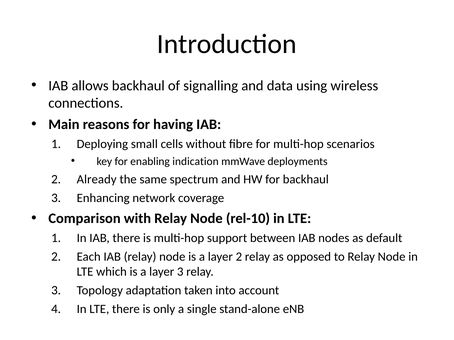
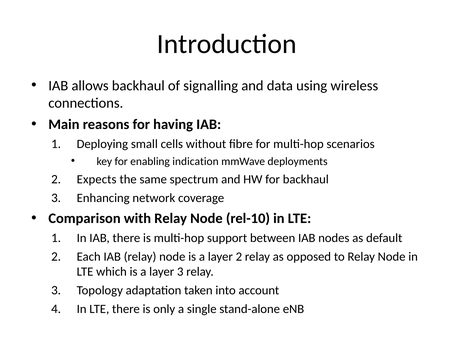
Already: Already -> Expects
